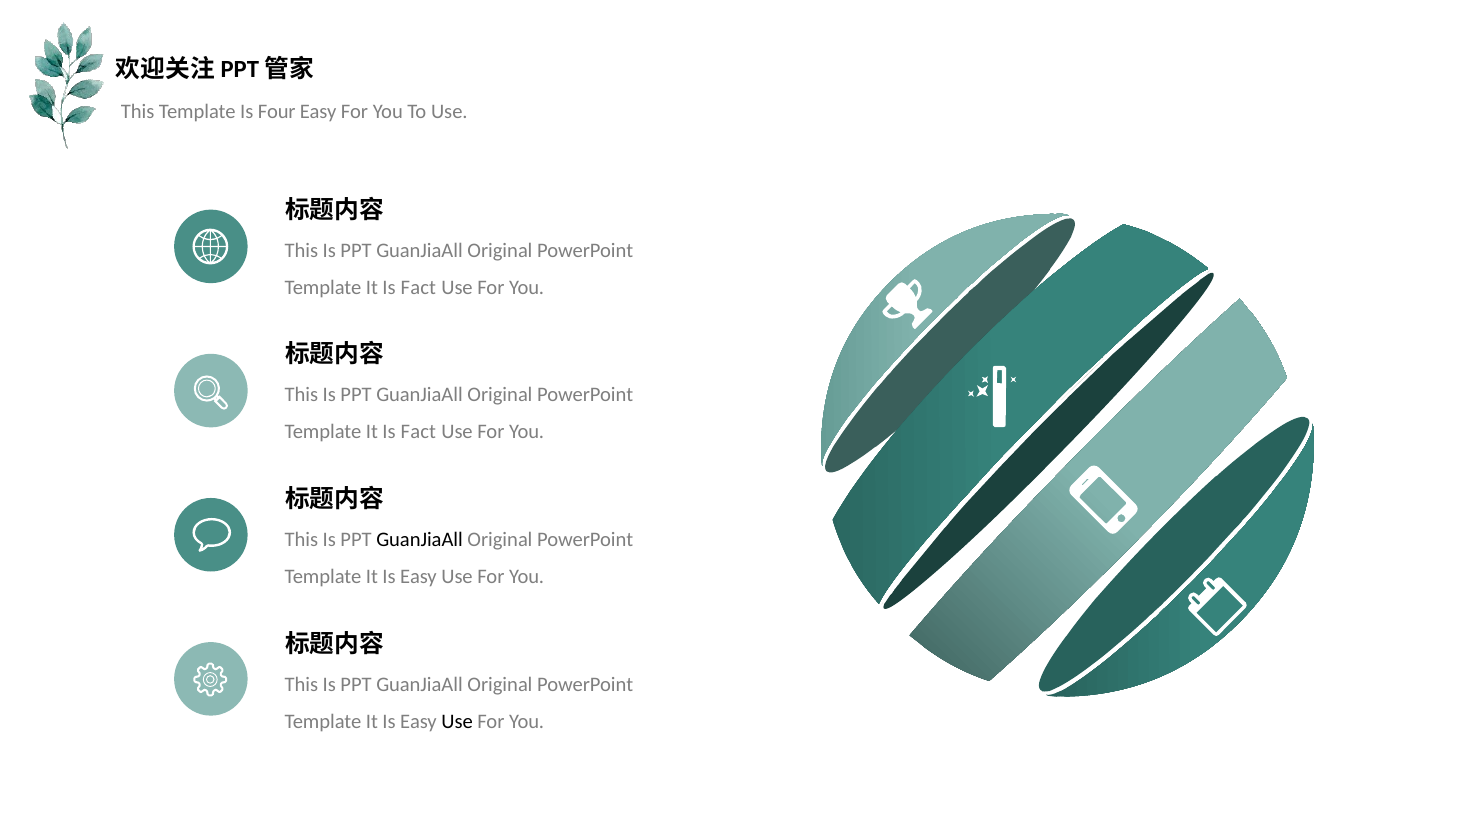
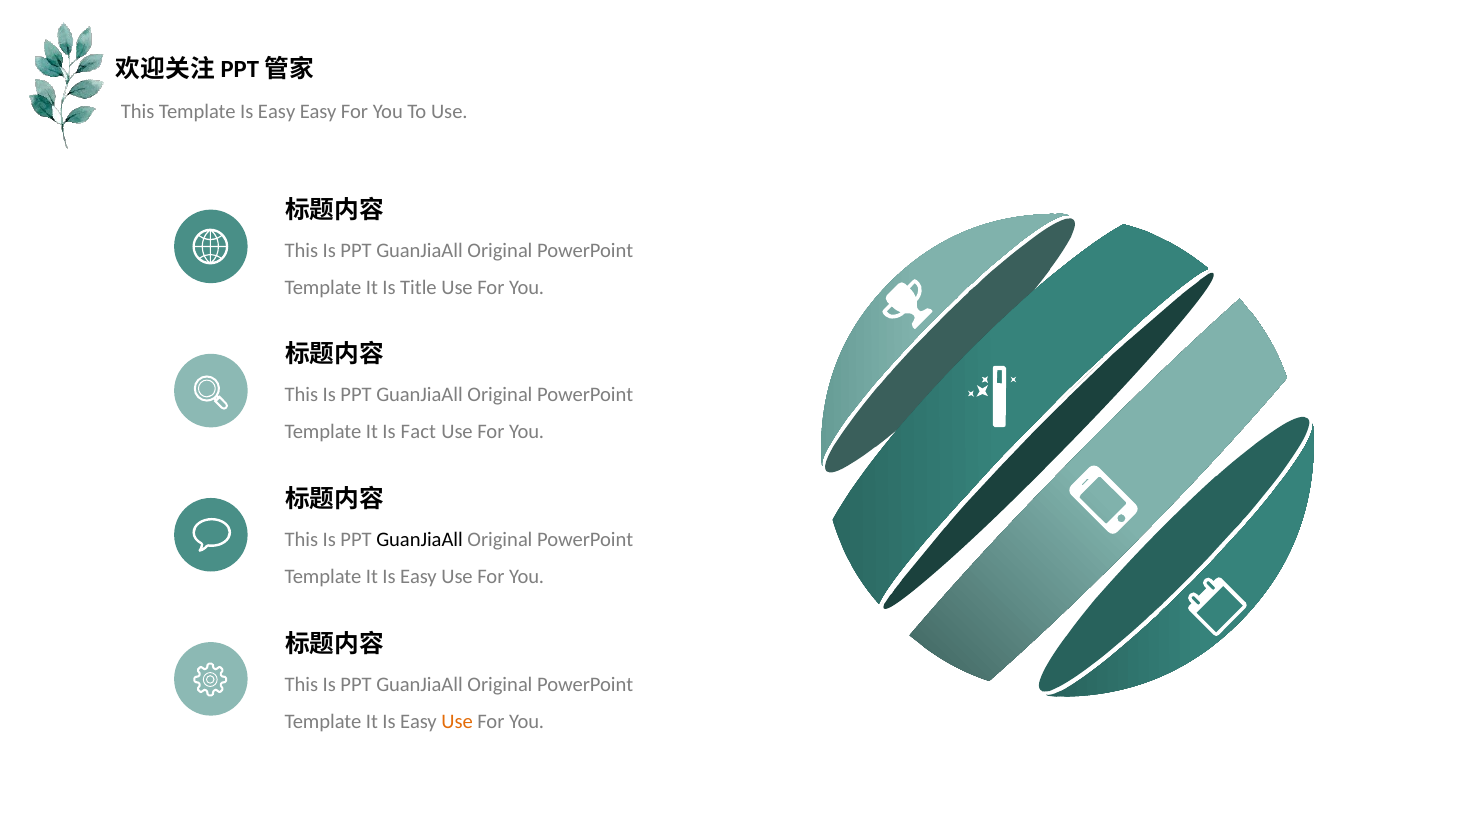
Template Is Four: Four -> Easy
Fact at (418, 287): Fact -> Title
Use at (457, 721) colour: black -> orange
